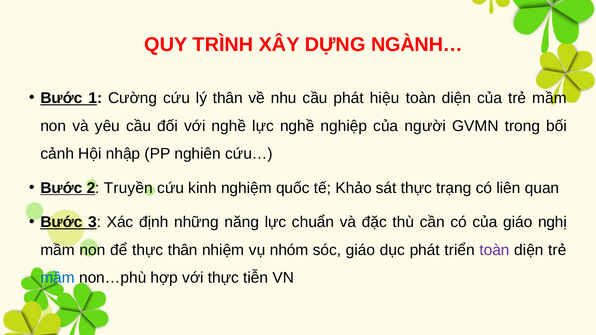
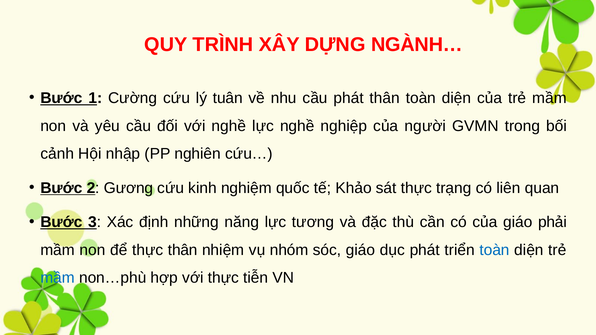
lý thân: thân -> tuân
phát hiệu: hiệu -> thân
Truyền: Truyền -> Gương
chuẩn: chuẩn -> tương
nghị: nghị -> phải
toàn at (495, 250) colour: purple -> blue
